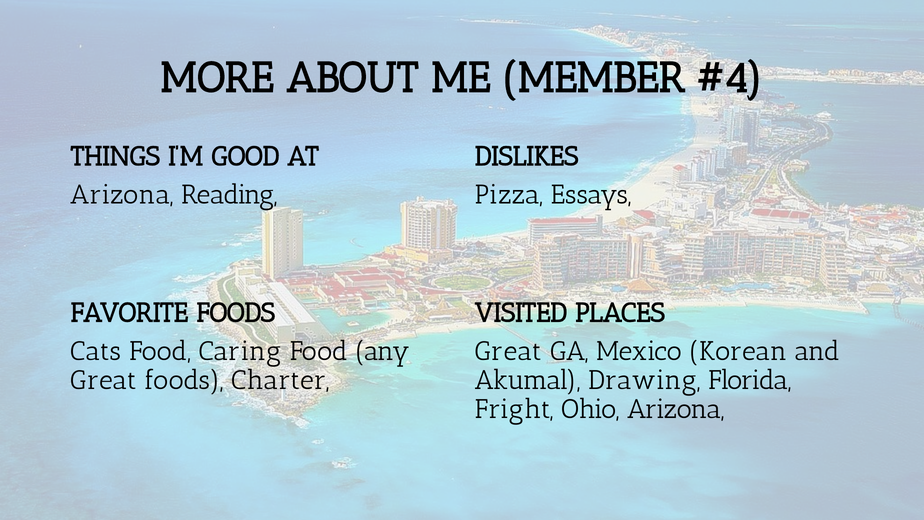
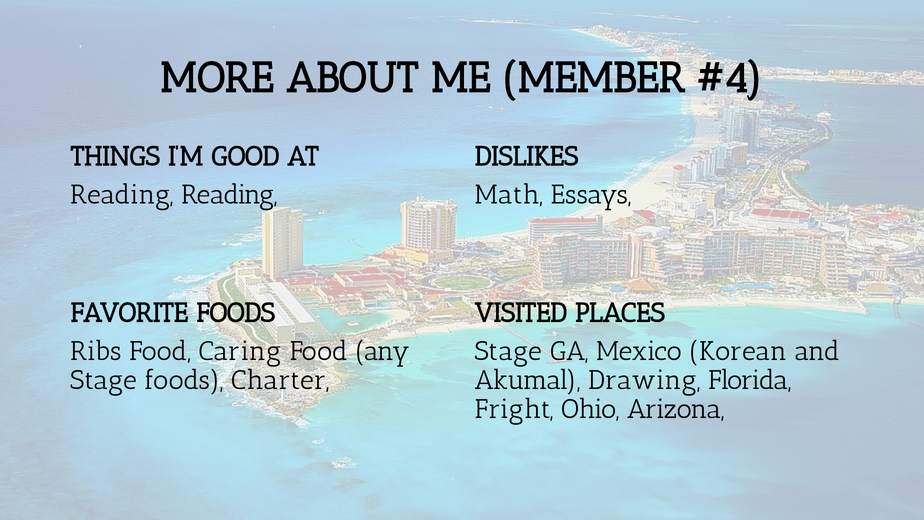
Arizona at (122, 195): Arizona -> Reading
Pizza: Pizza -> Math
Cats: Cats -> Ribs
Great at (508, 351): Great -> Stage
Great at (104, 380): Great -> Stage
